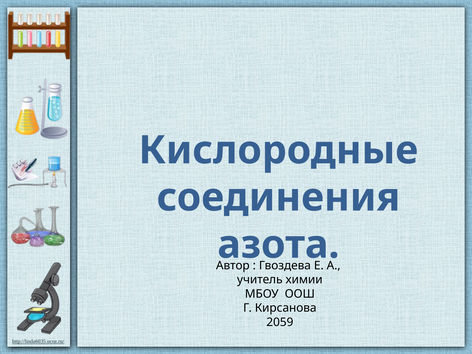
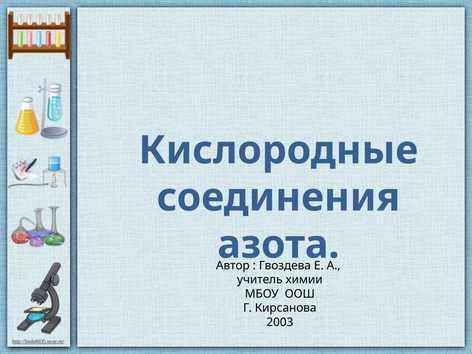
2059: 2059 -> 2003
